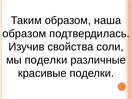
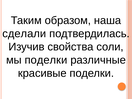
образом at (24, 34): образом -> сделали
